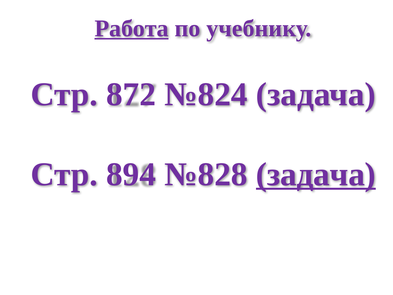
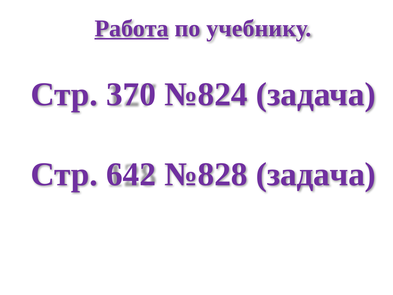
872: 872 -> 370
894: 894 -> 642
задача at (316, 174) underline: present -> none
